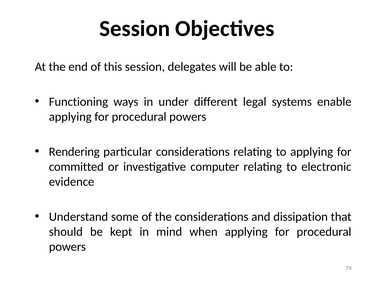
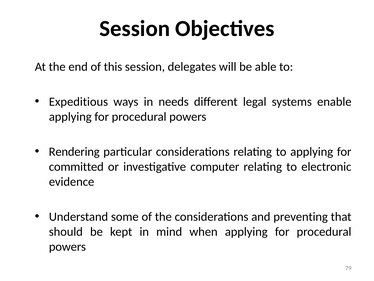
Functioning: Functioning -> Expeditious
under: under -> needs
dissipation: dissipation -> preventing
